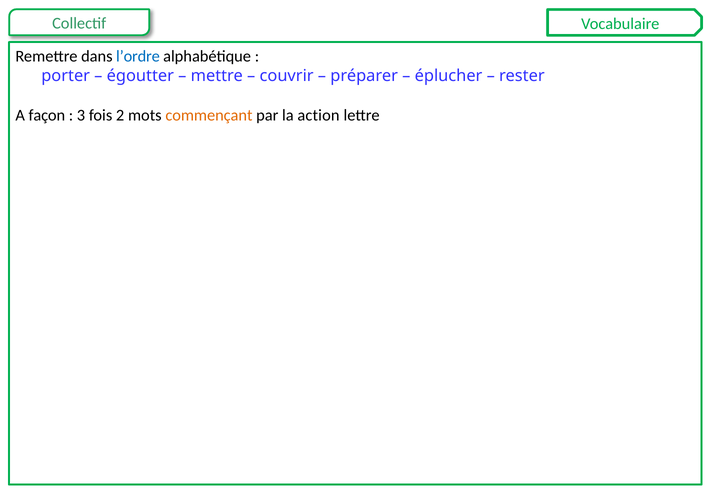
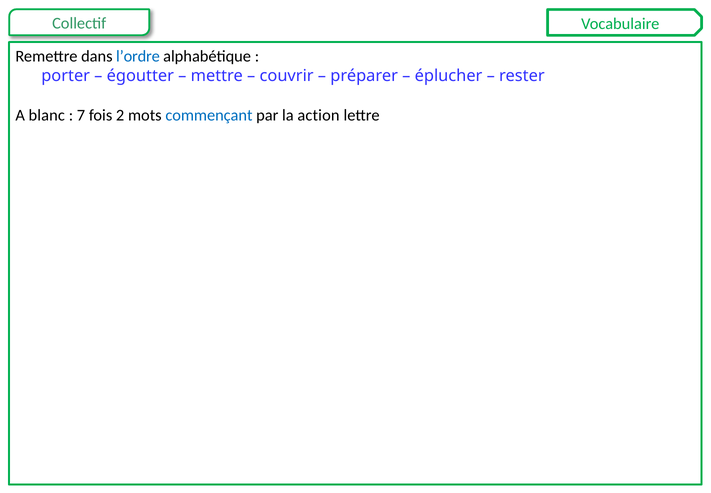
façon: façon -> blanc
3: 3 -> 7
commençant colour: orange -> blue
